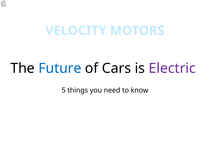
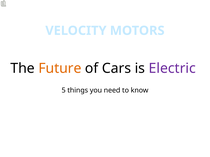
Future colour: blue -> orange
